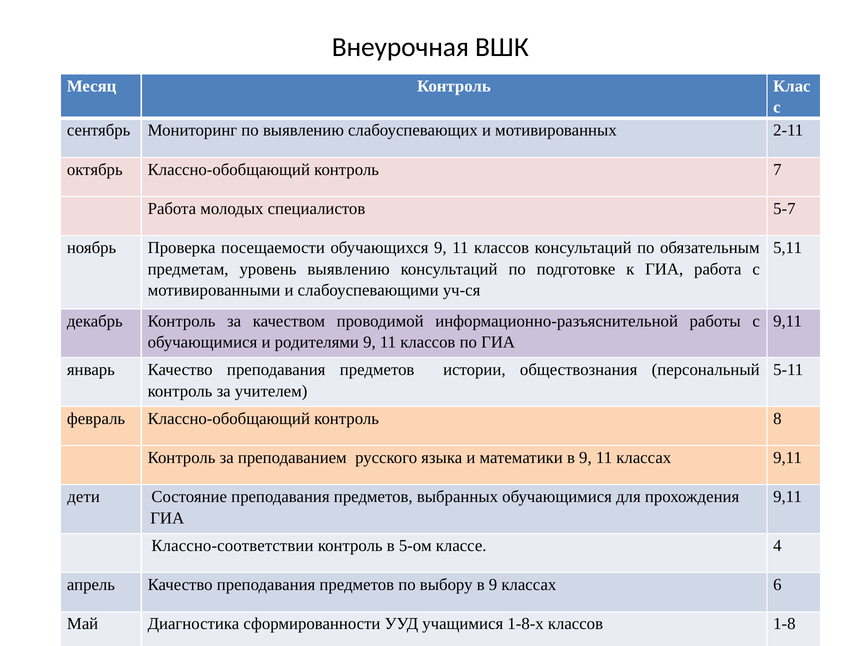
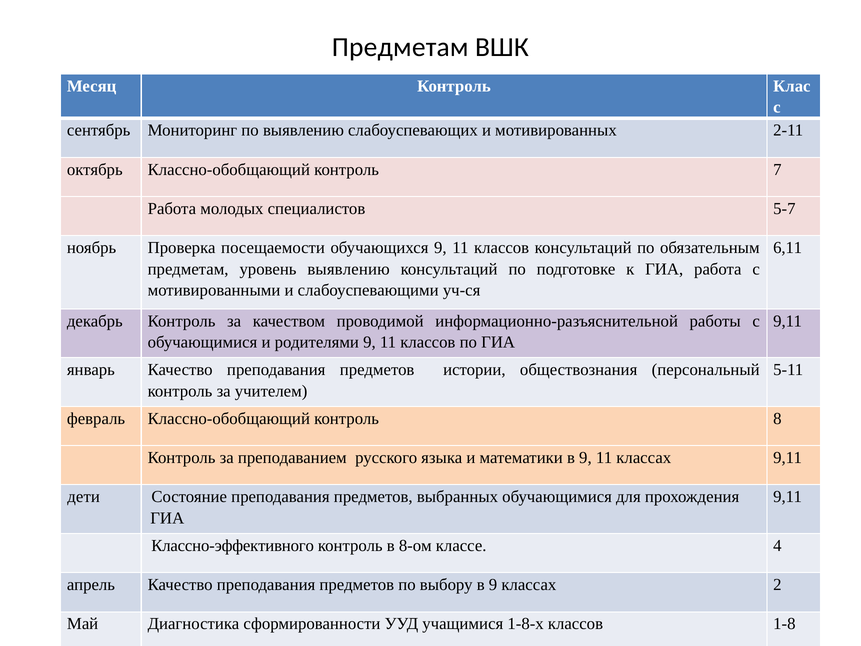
Внеурочная at (400, 47): Внеурочная -> Предметам
5,11: 5,11 -> 6,11
Классно-соответствии: Классно-соответствии -> Классно-эффективного
5-ом: 5-ом -> 8-ом
6: 6 -> 2
